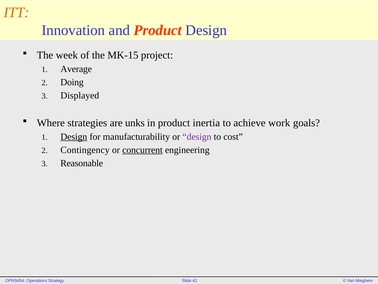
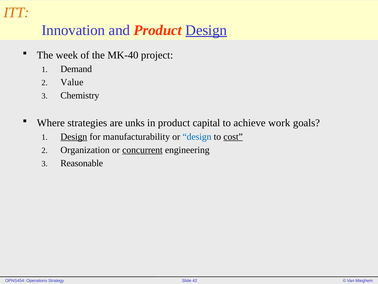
Design at (206, 30) underline: none -> present
MK-15: MK-15 -> MK-40
Average: Average -> Demand
Doing: Doing -> Value
Displayed: Displayed -> Chemistry
inertia: inertia -> capital
design at (197, 136) colour: purple -> blue
cost underline: none -> present
Contingency: Contingency -> Organization
